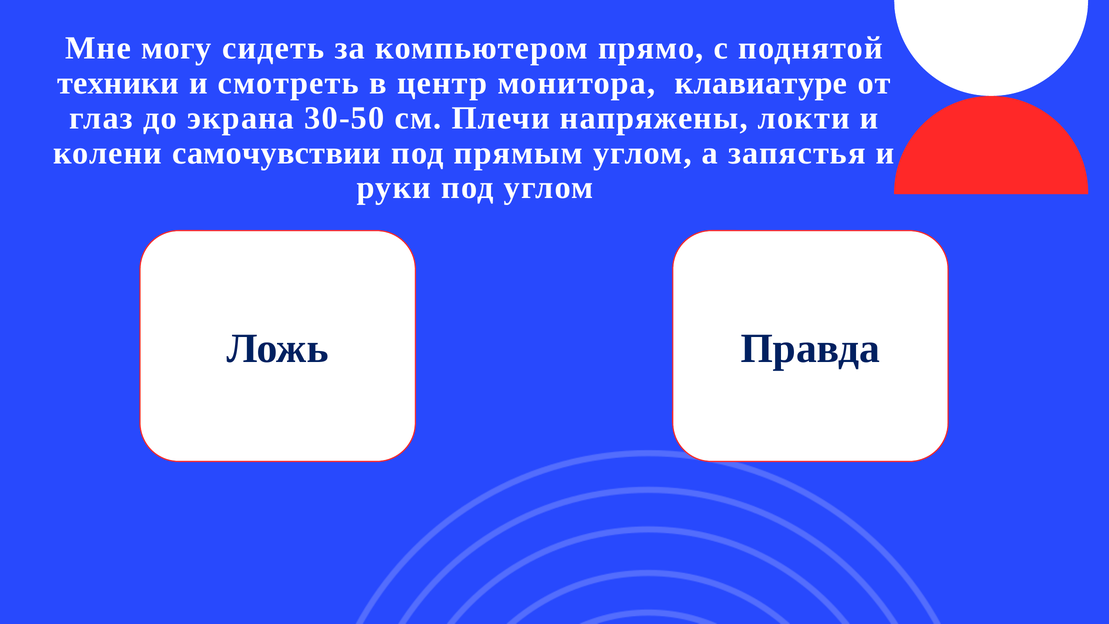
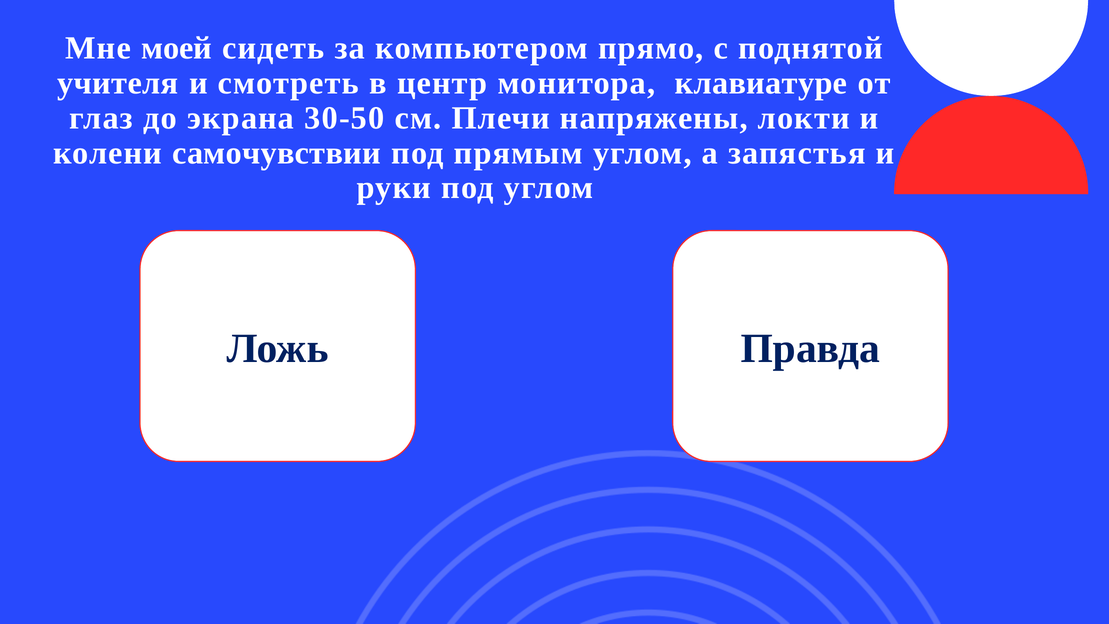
могу: могу -> моей
техники: техники -> учителя
